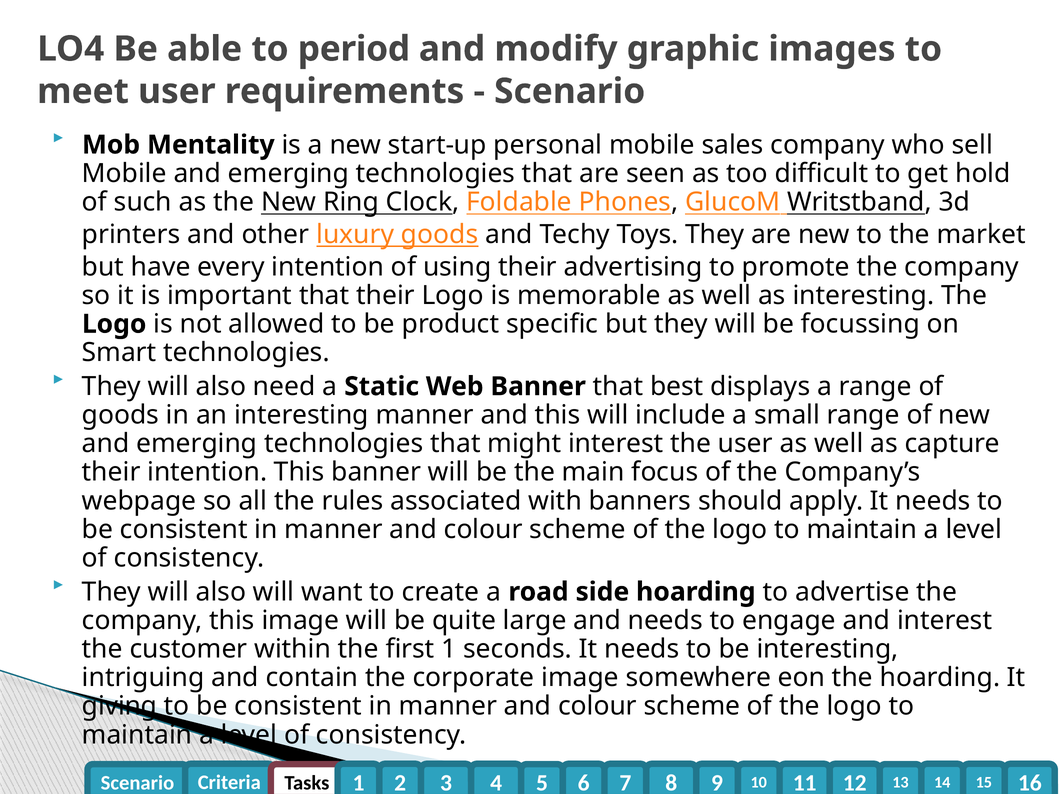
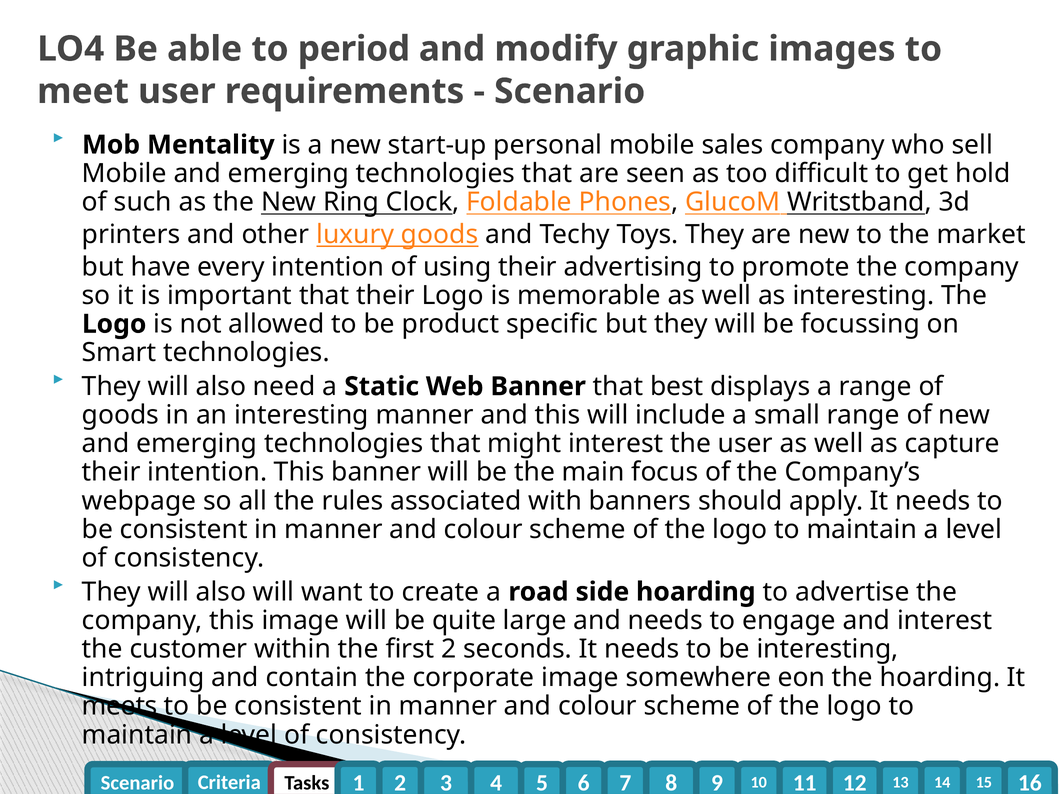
first 1: 1 -> 2
giving: giving -> meets
